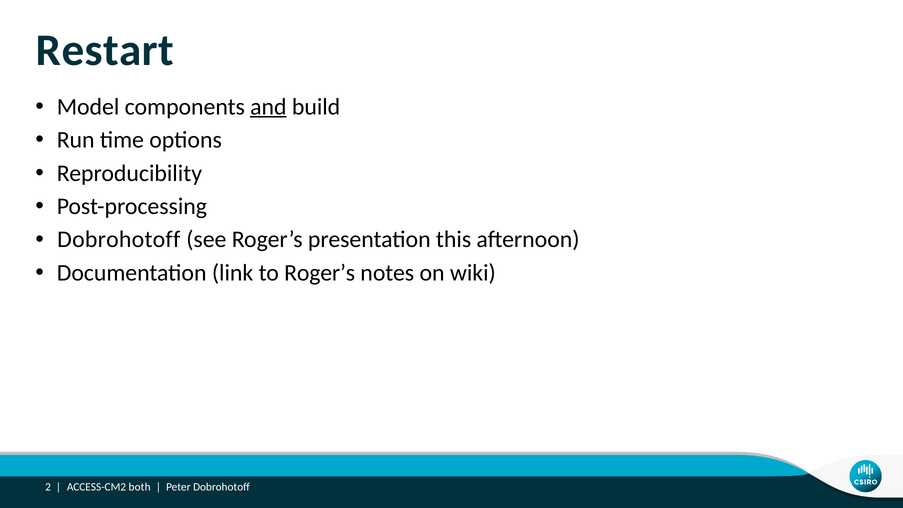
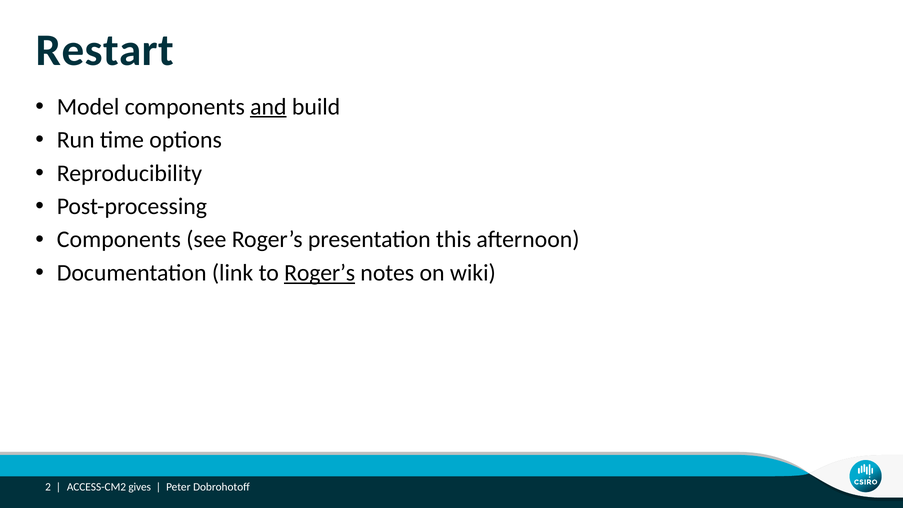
Dobrohotoff at (119, 240): Dobrohotoff -> Components
Roger’s at (320, 273) underline: none -> present
both: both -> gives
